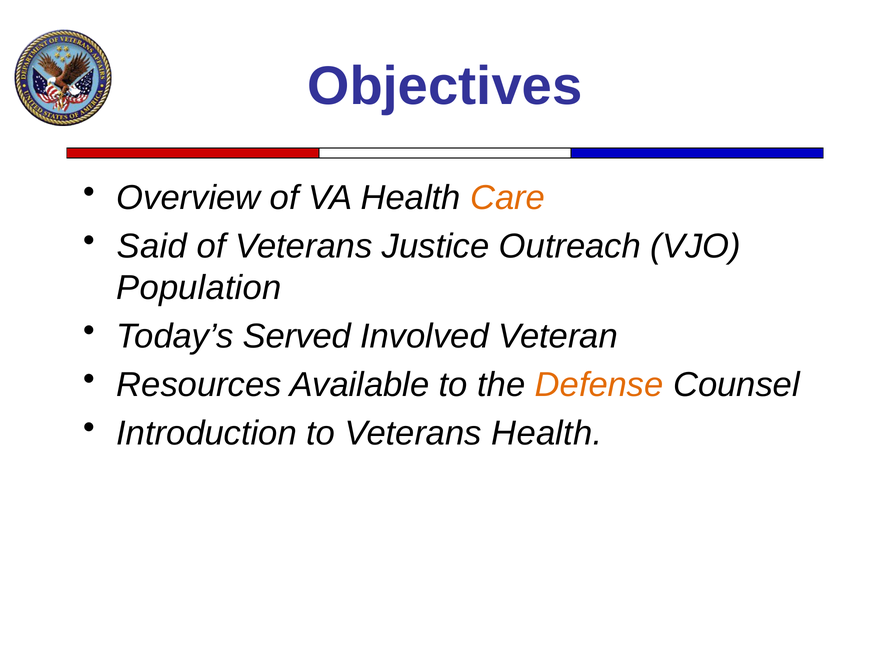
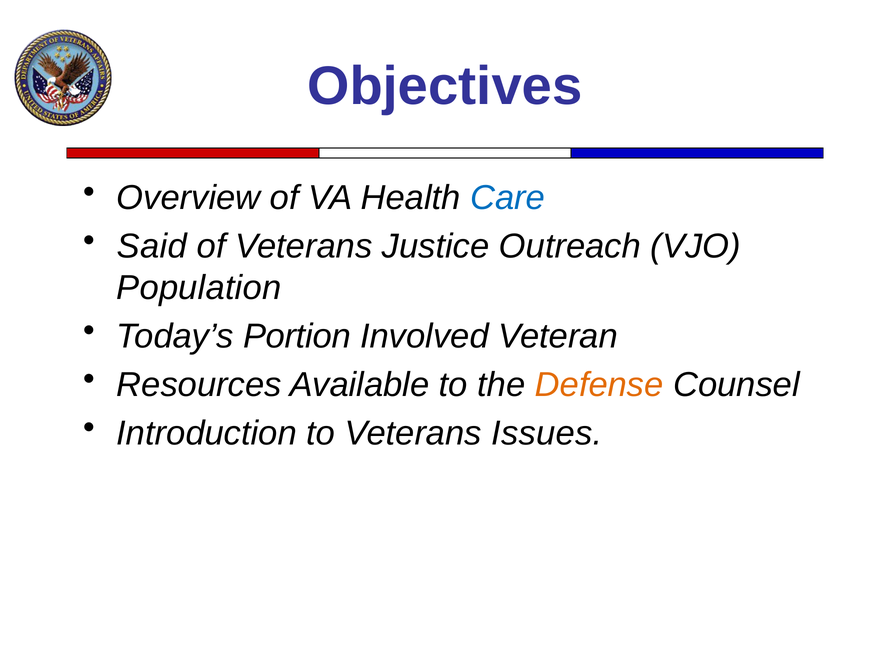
Care colour: orange -> blue
Served: Served -> Portion
Veterans Health: Health -> Issues
